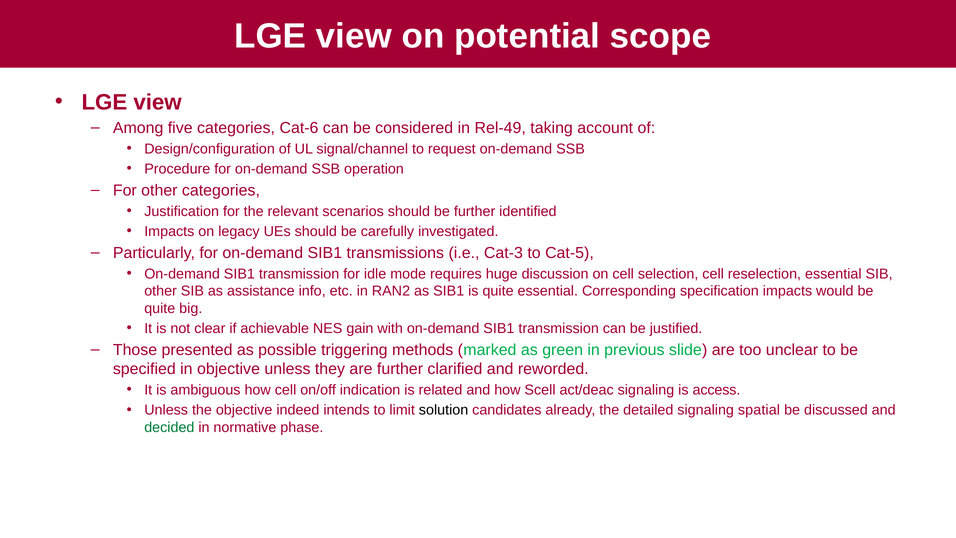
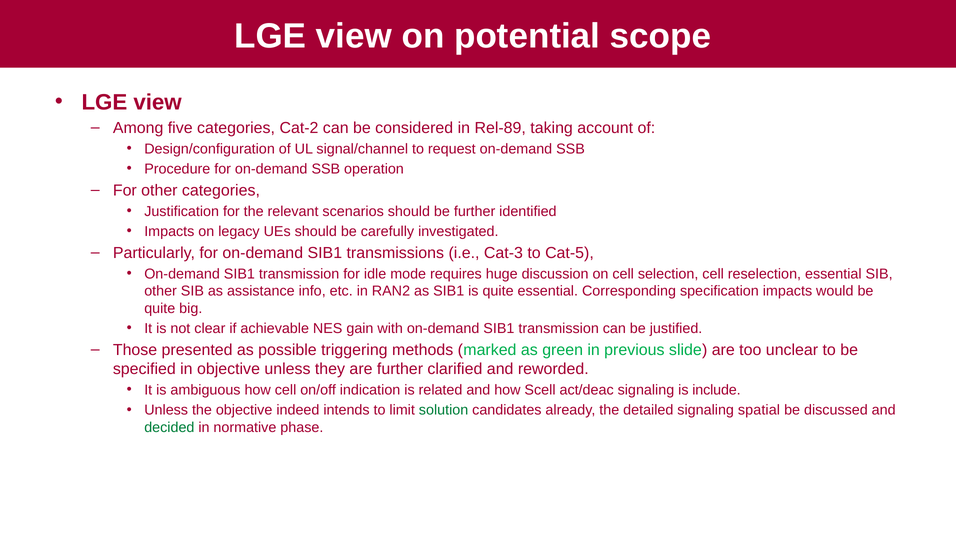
Cat-6: Cat-6 -> Cat-2
Rel-49: Rel-49 -> Rel-89
access: access -> include
solution colour: black -> green
